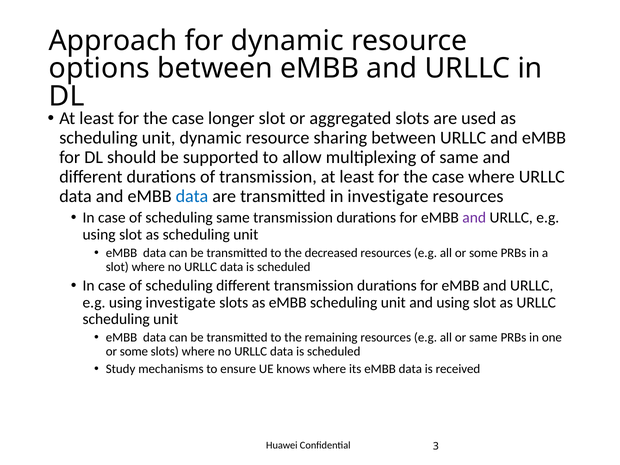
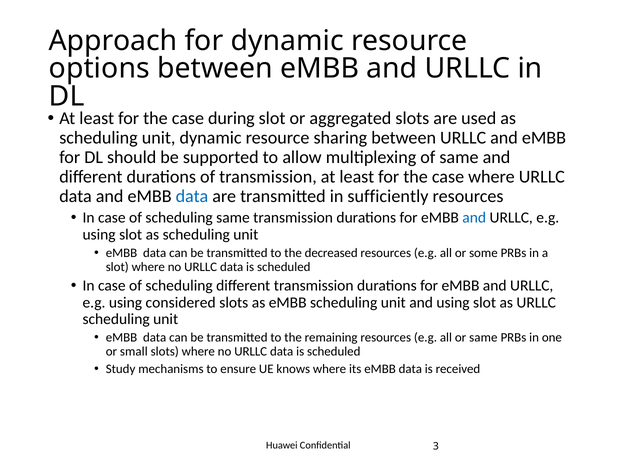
longer: longer -> during
in investigate: investigate -> sufficiently
and at (474, 218) colour: purple -> blue
using investigate: investigate -> considered
some at (134, 352): some -> small
